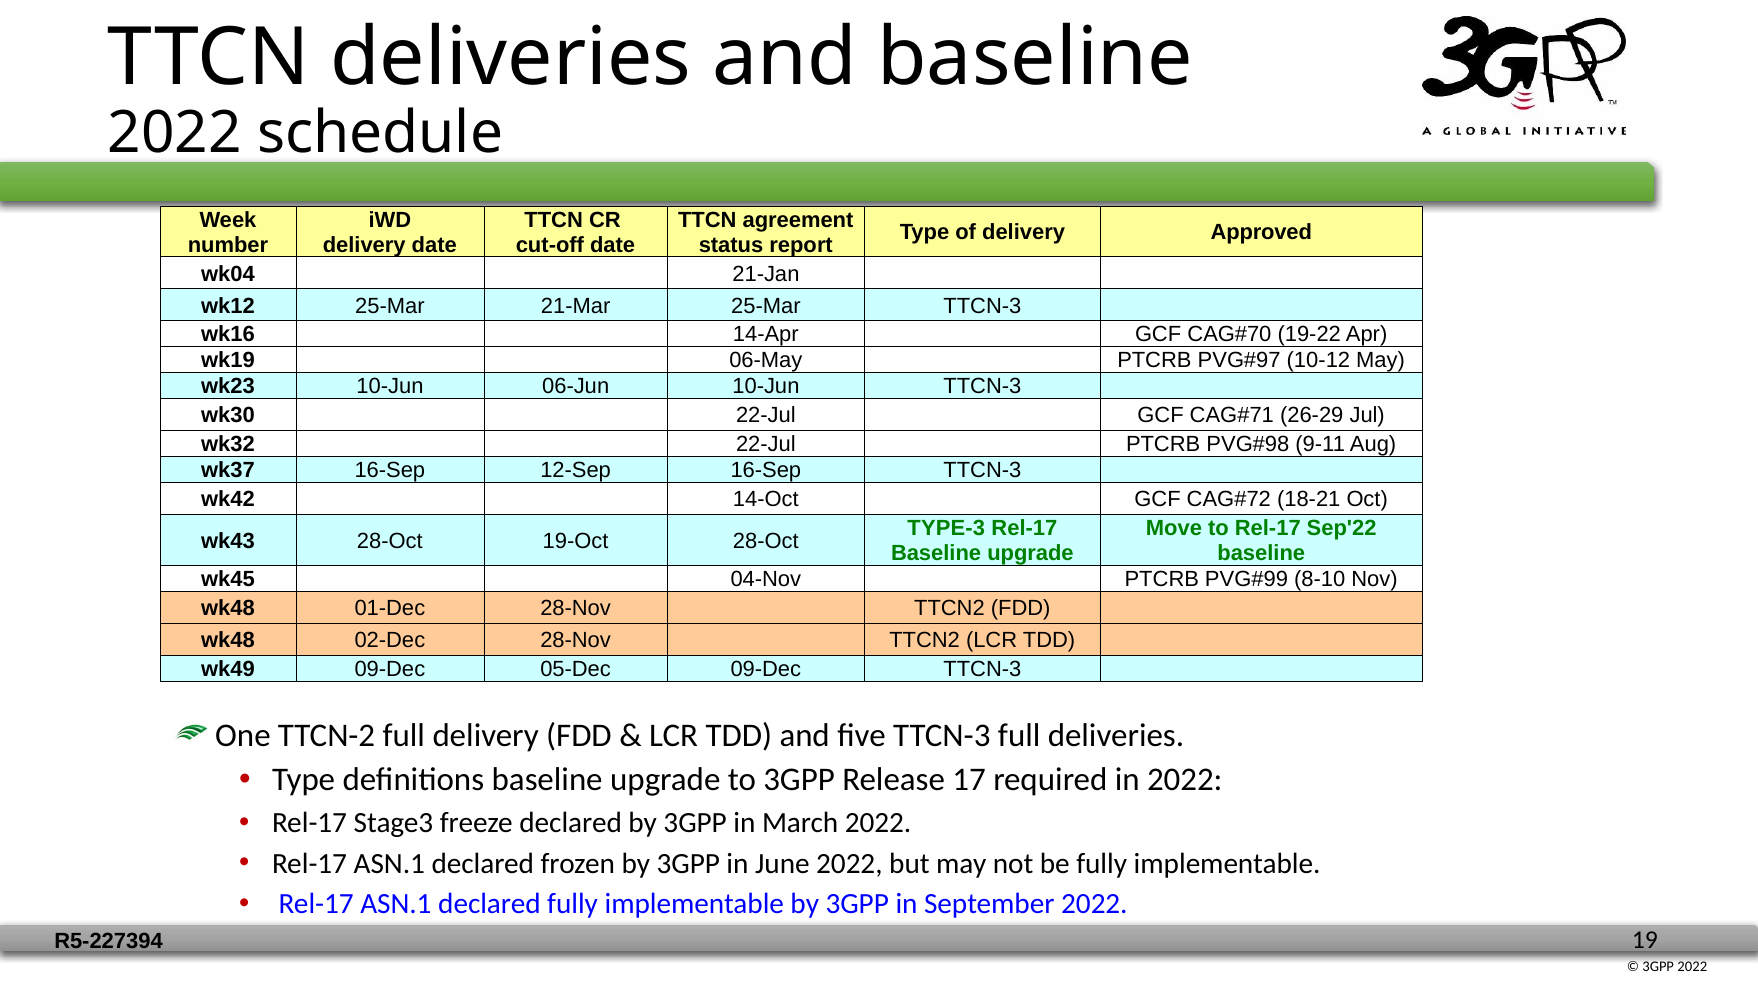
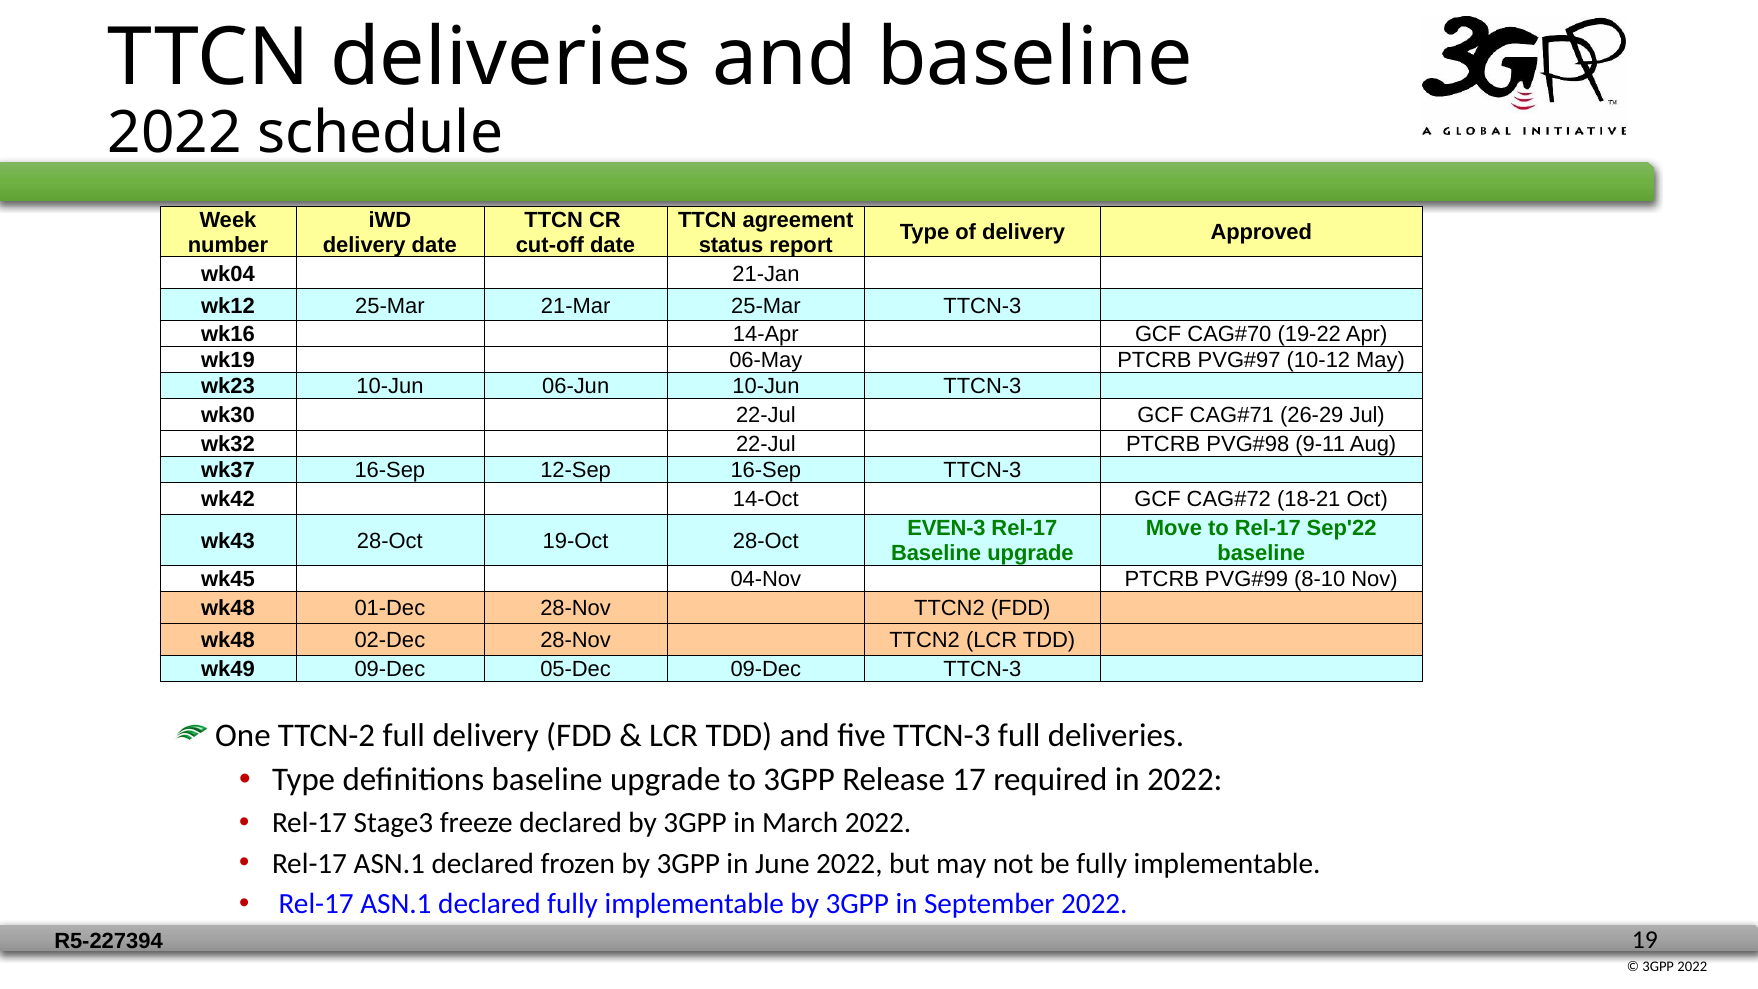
TYPE-3: TYPE-3 -> EVEN-3
